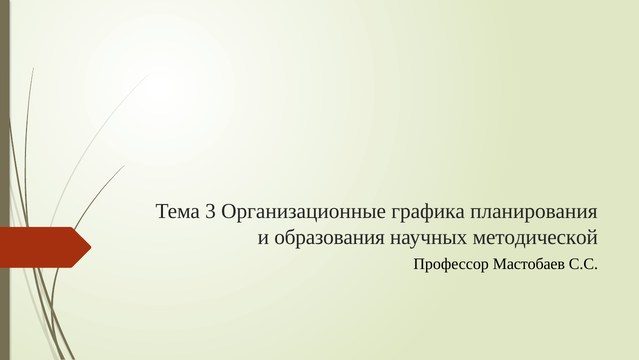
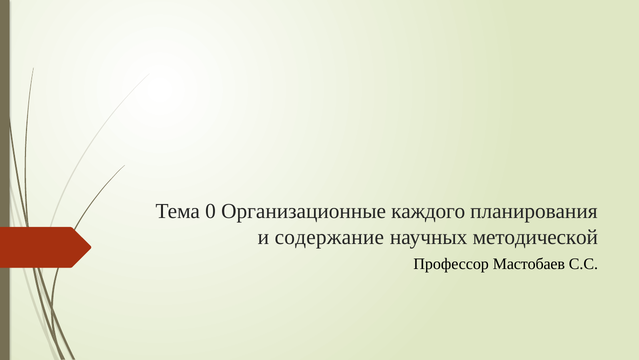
3: 3 -> 0
графика: графика -> каждого
образования: образования -> содержание
